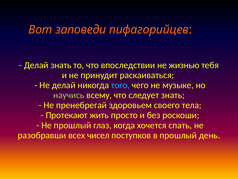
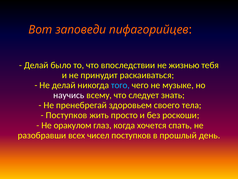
Делай знать: знать -> было
научись colour: light green -> white
Протекают at (67, 115): Протекают -> Поступков
Не прошлый: прошлый -> оракулом
